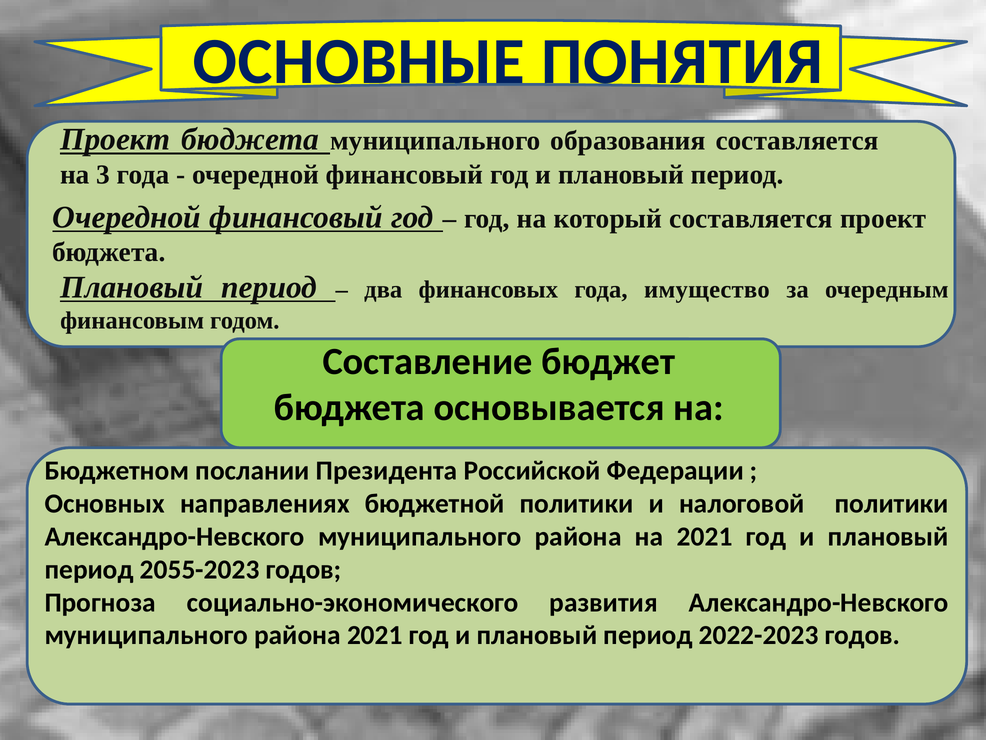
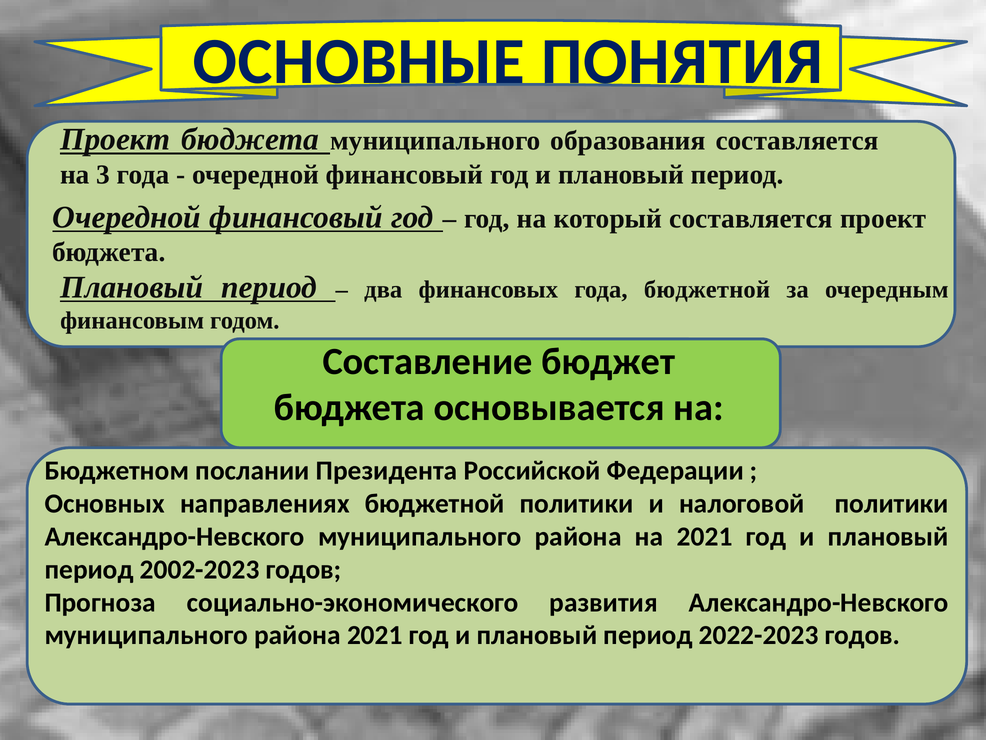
года имущество: имущество -> бюджетной
2055-2023: 2055-2023 -> 2002-2023
